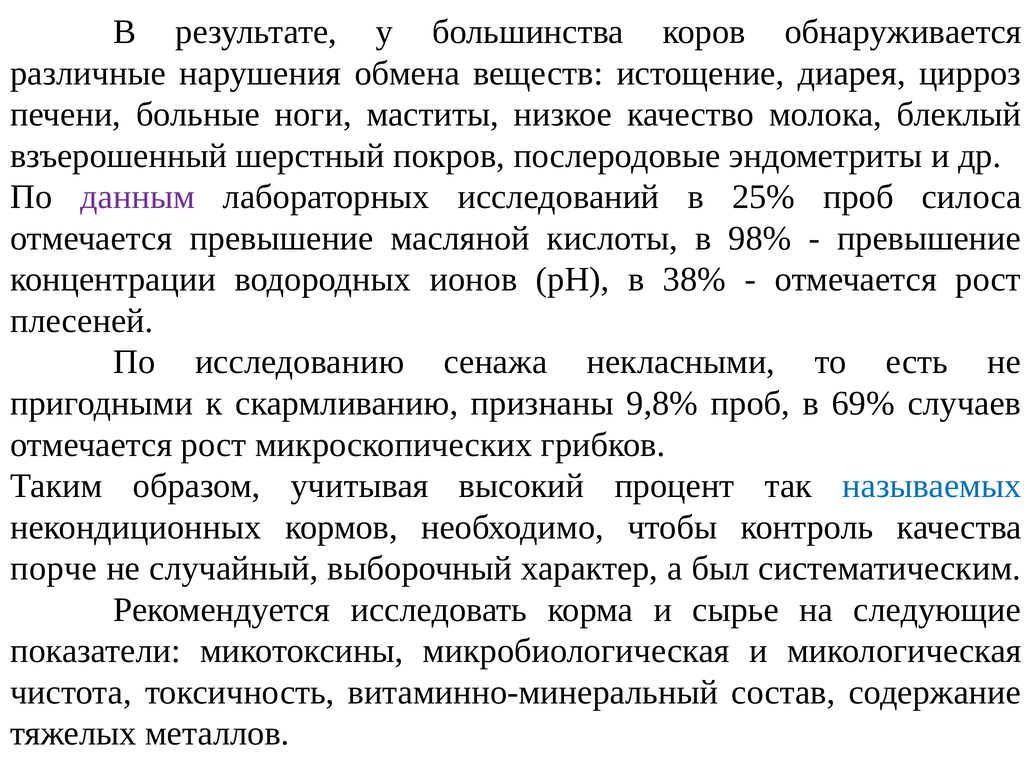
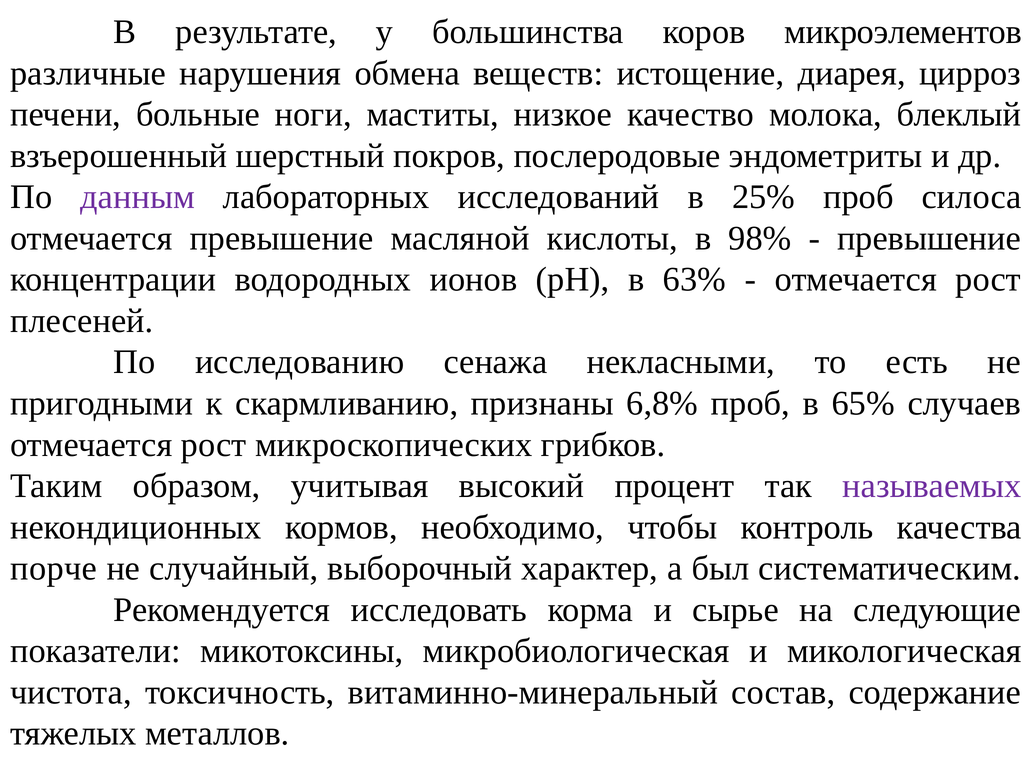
обнаруживается: обнаруживается -> микроэлементов
38%: 38% -> 63%
9,8%: 9,8% -> 6,8%
69%: 69% -> 65%
называемых colour: blue -> purple
